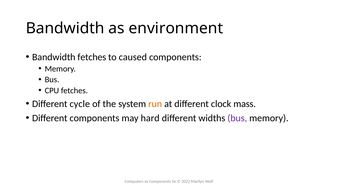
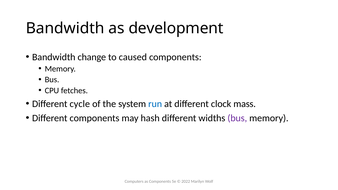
environment: environment -> development
Bandwidth fetches: fetches -> change
run colour: orange -> blue
hard: hard -> hash
